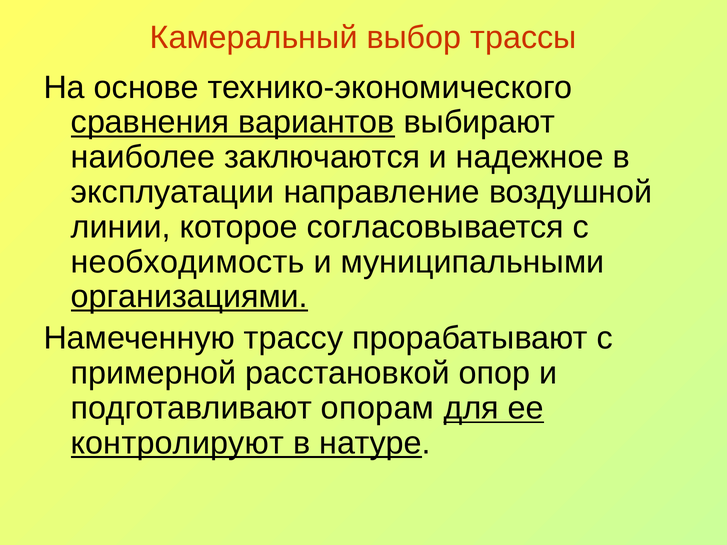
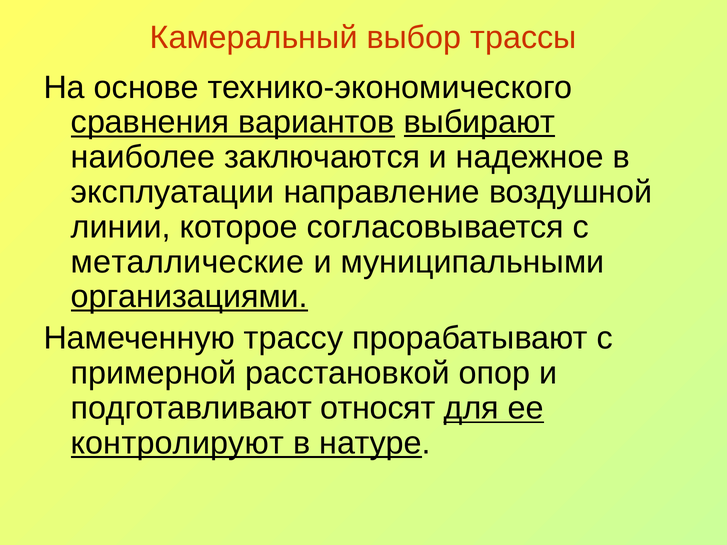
выбирают underline: none -> present
необходимость: необходимость -> металлические
опорам: опорам -> относят
